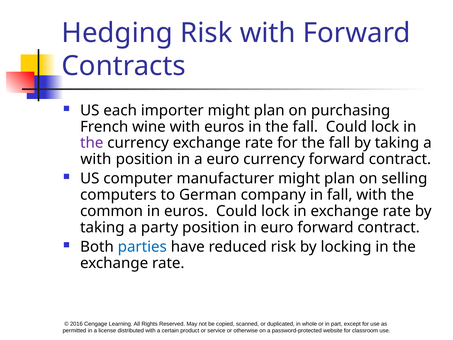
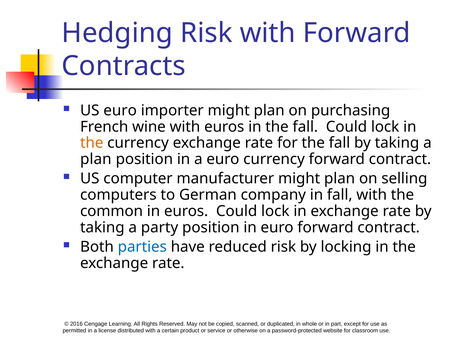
US each: each -> euro
the at (92, 143) colour: purple -> orange
with at (96, 159): with -> plan
